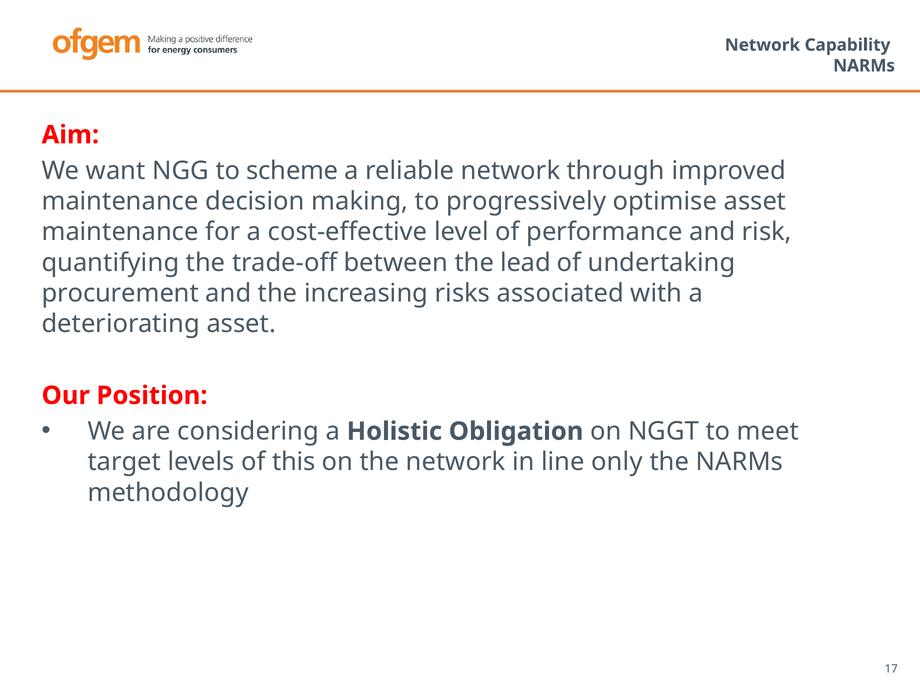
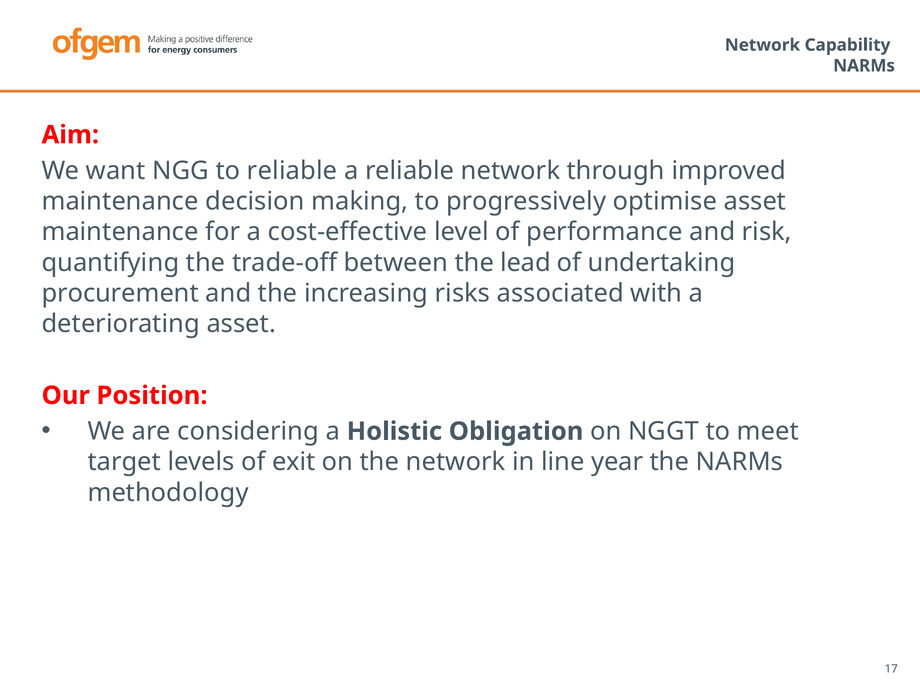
to scheme: scheme -> reliable
this: this -> exit
only: only -> year
